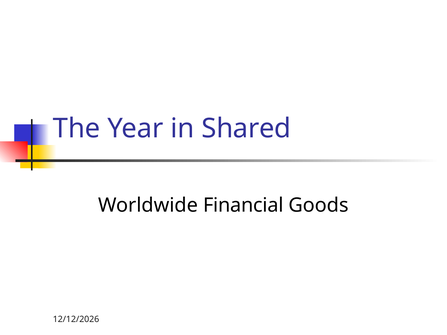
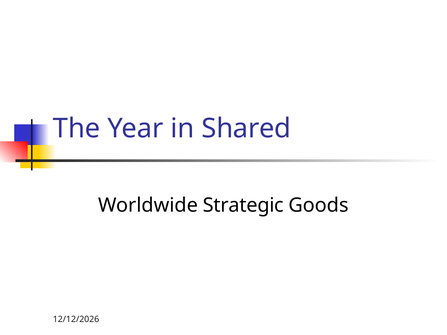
Financial: Financial -> Strategic
